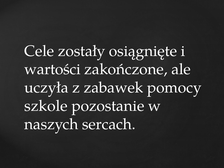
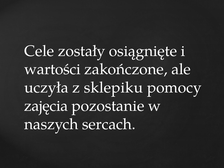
zabawek: zabawek -> sklepiku
szkole: szkole -> zajęcia
